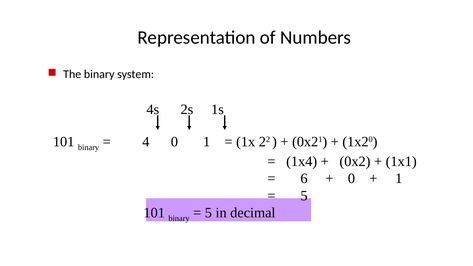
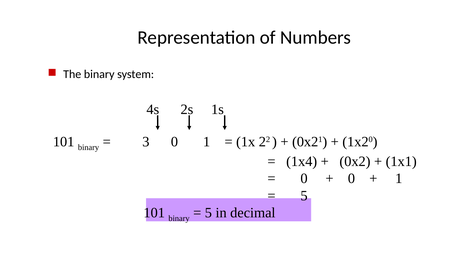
4: 4 -> 3
6 at (304, 179): 6 -> 0
